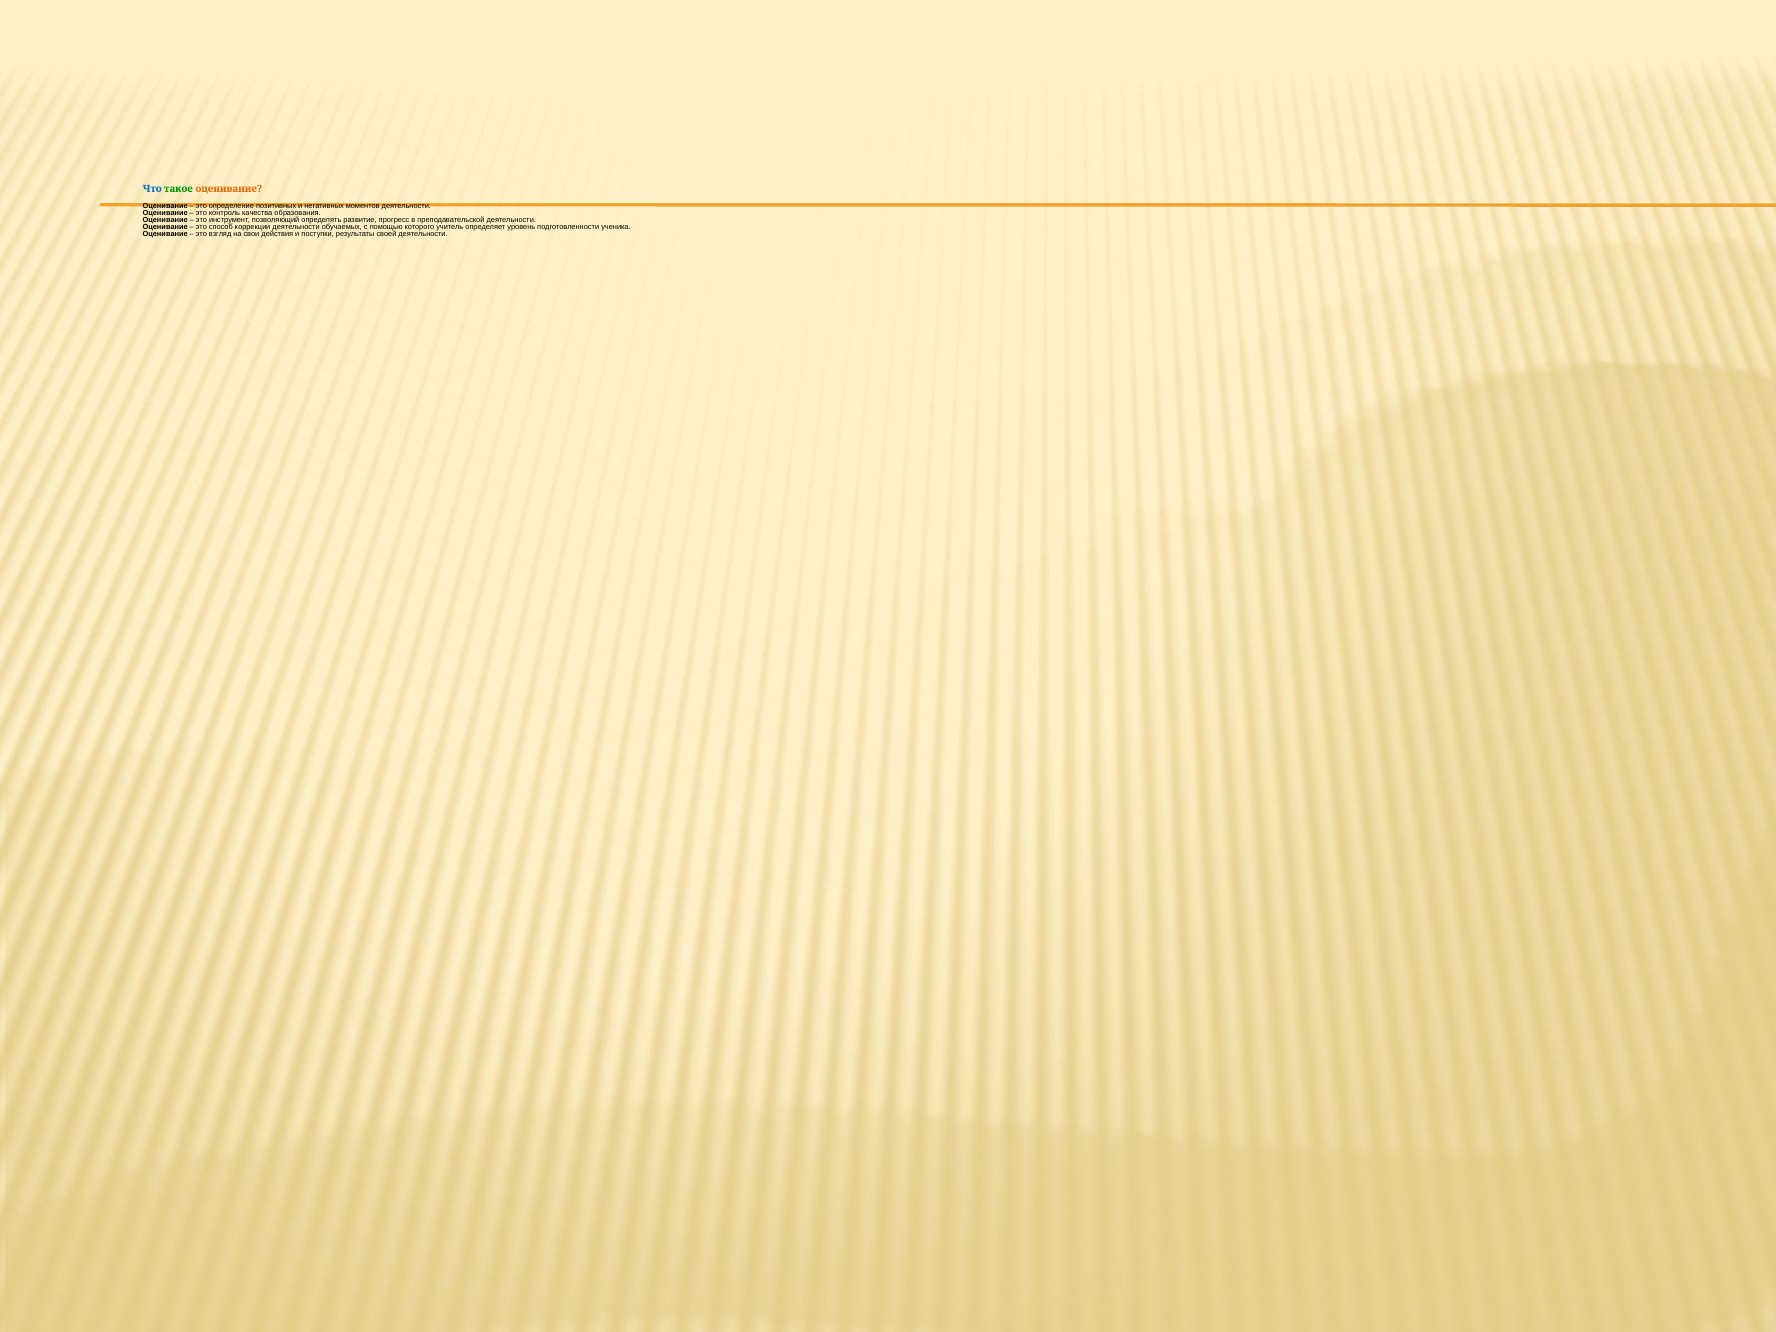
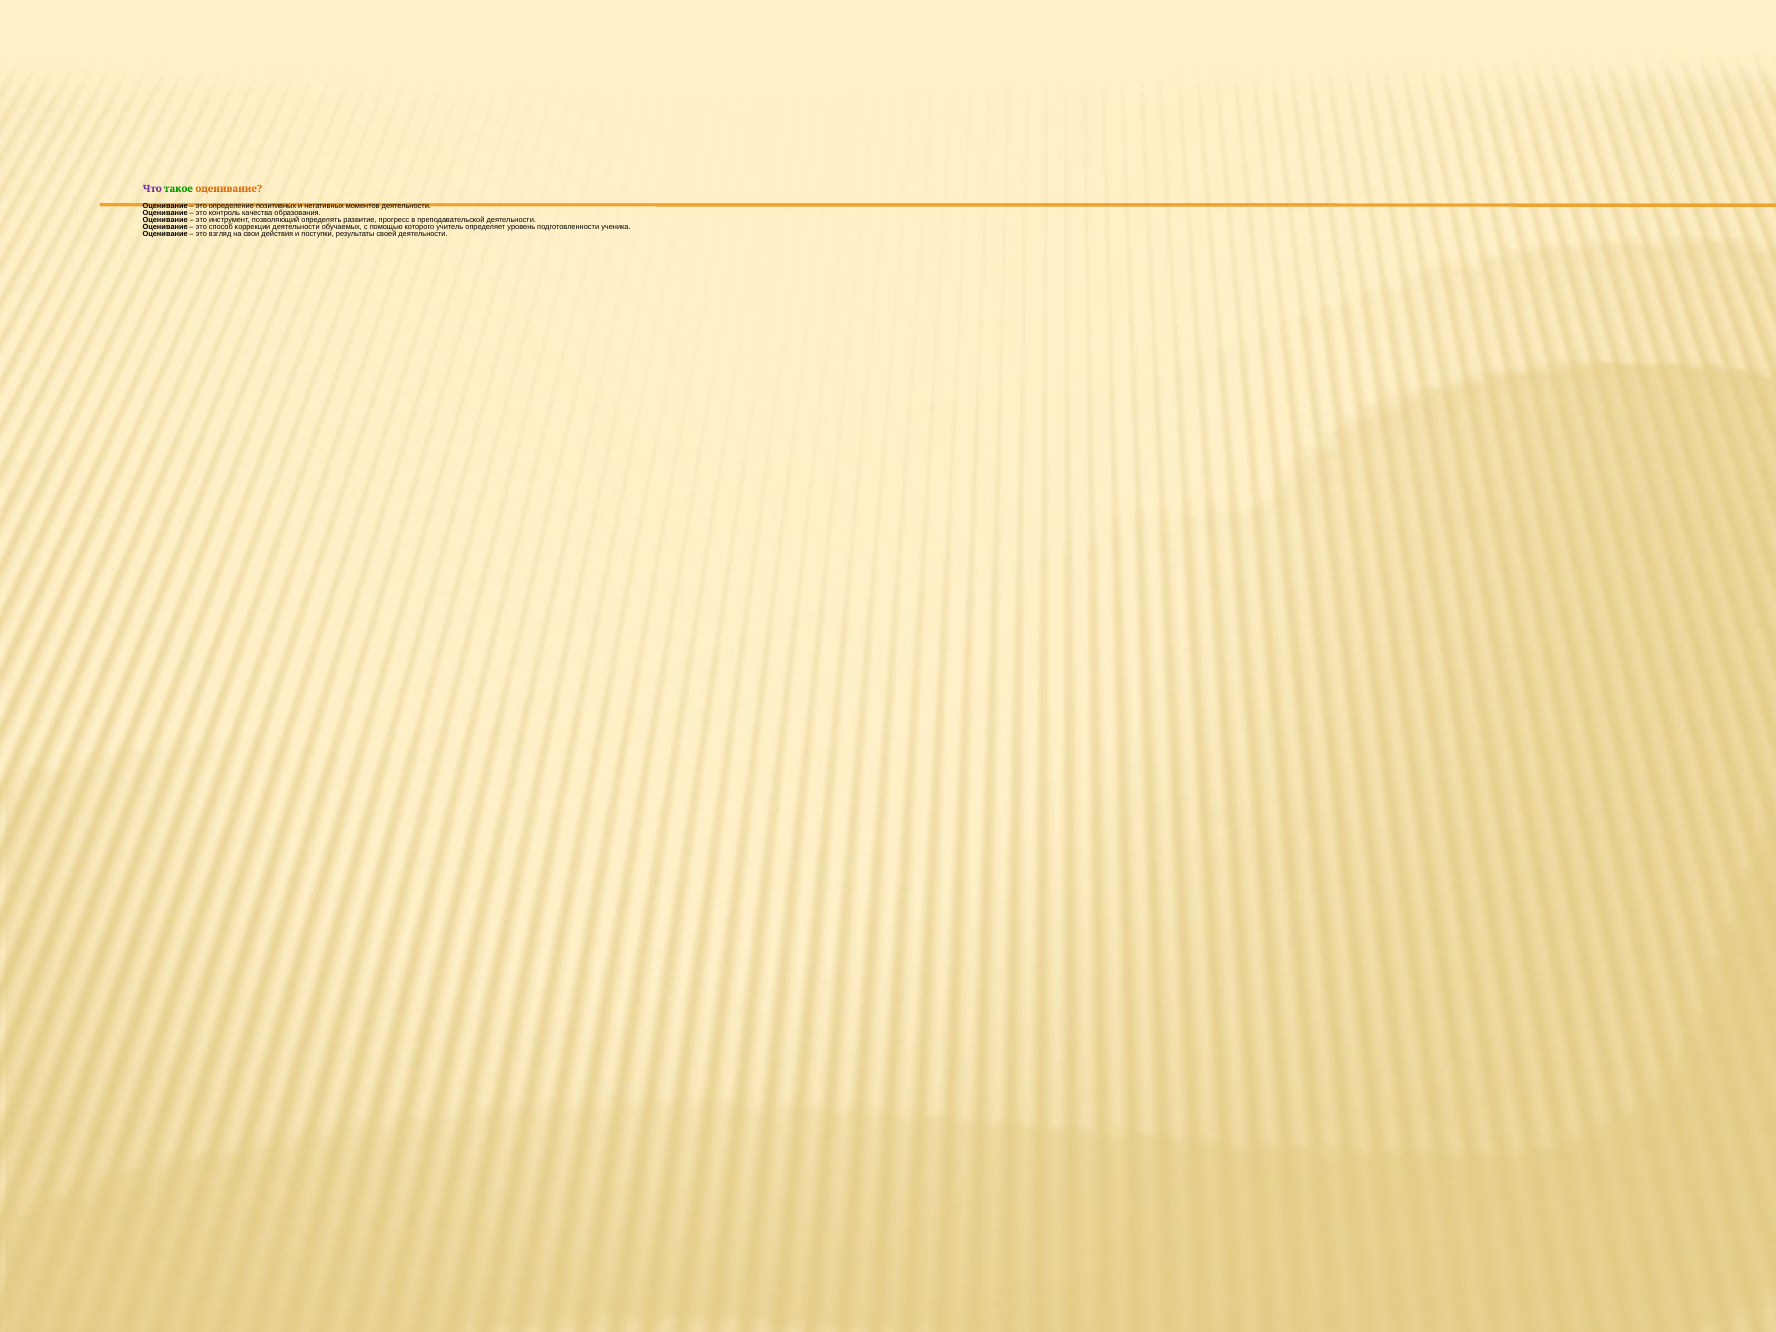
Что colour: blue -> purple
